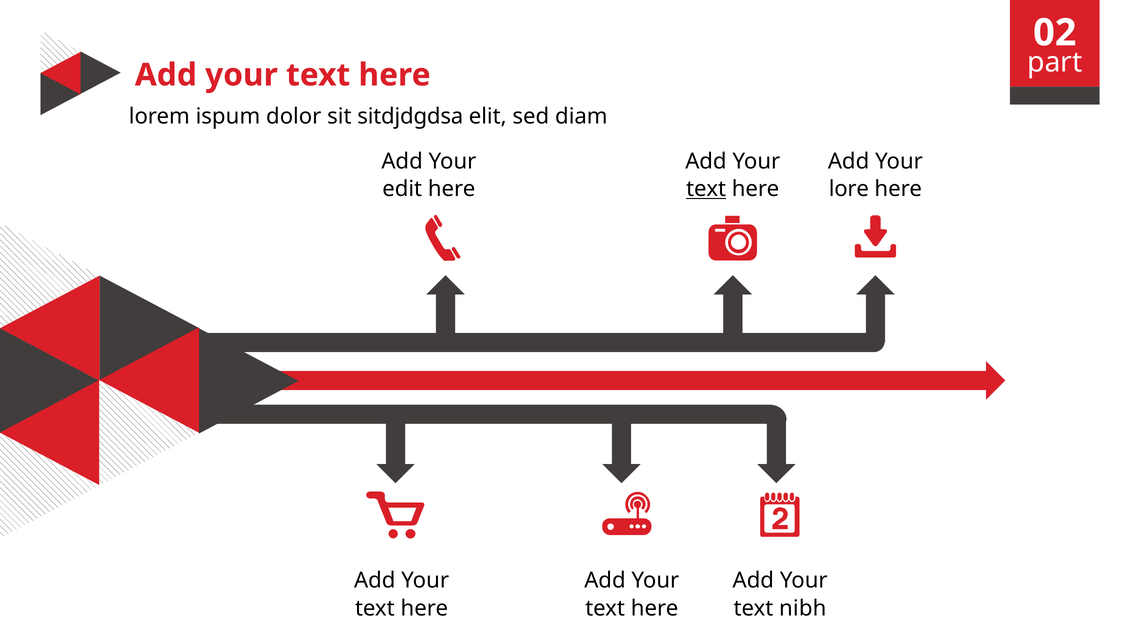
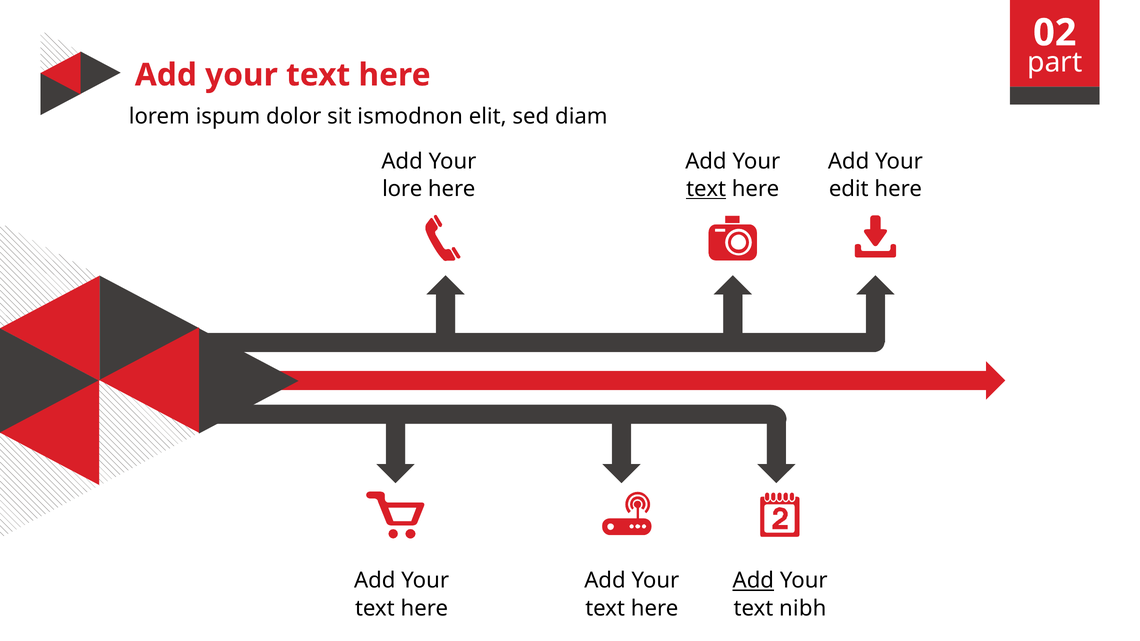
sitdjdgdsa: sitdjdgdsa -> ismodnon
edit: edit -> lore
lore: lore -> edit
Add at (753, 581) underline: none -> present
